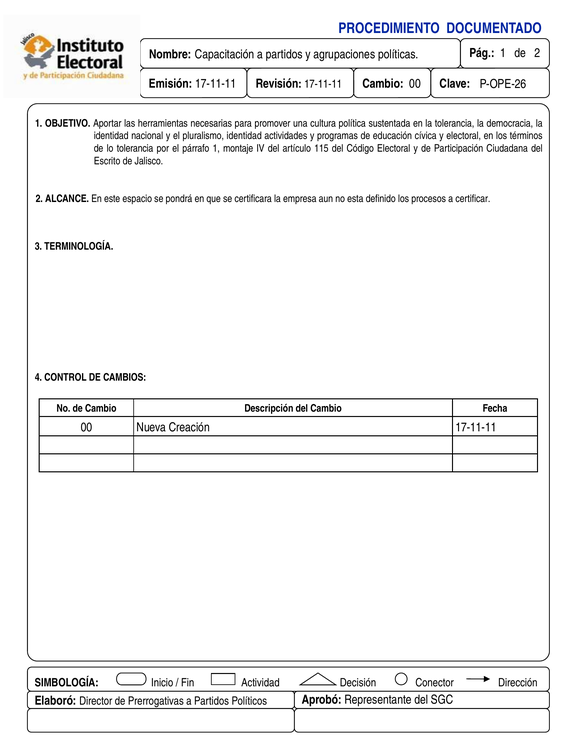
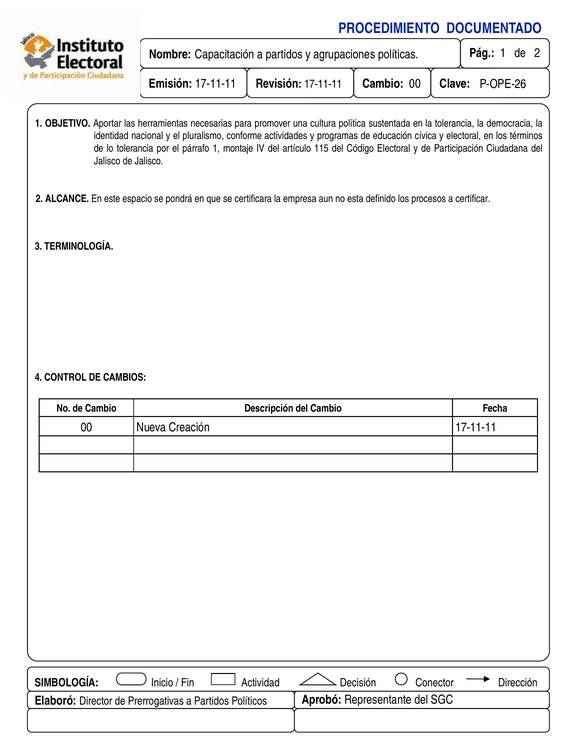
pluralismo identidad: identidad -> conforme
Escrito at (107, 161): Escrito -> Jalisco
